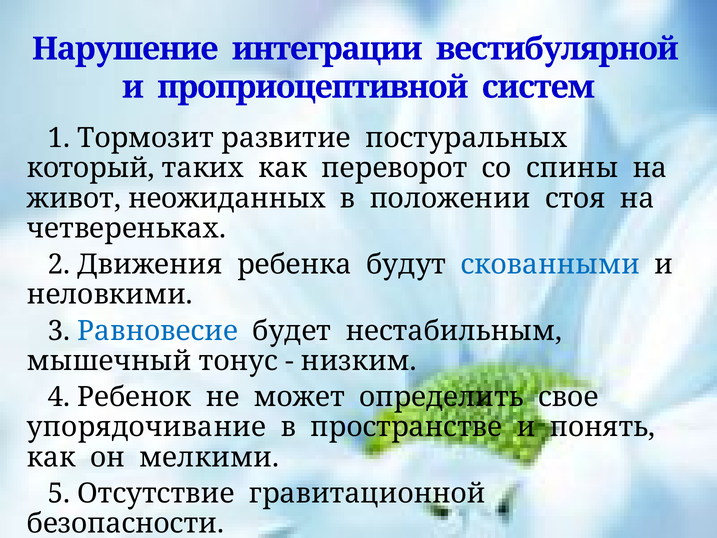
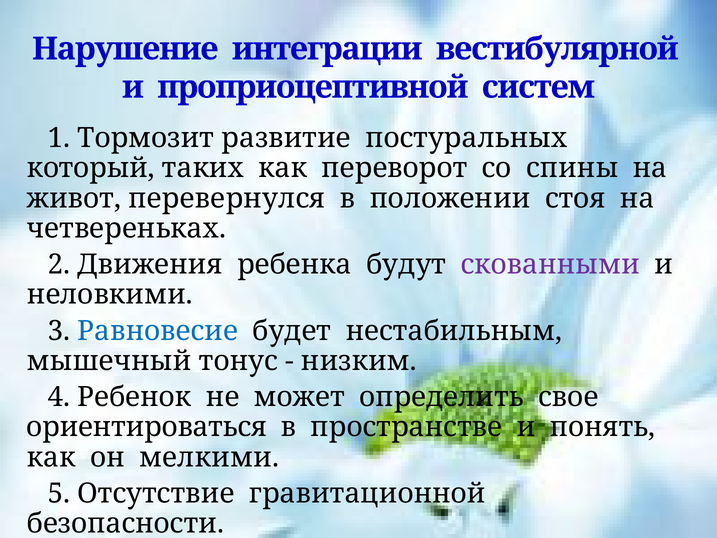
неожиданных: неожиданных -> перевернулся
скованными colour: blue -> purple
упорядочивание: упорядочивание -> ориентироваться
